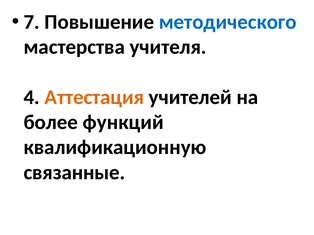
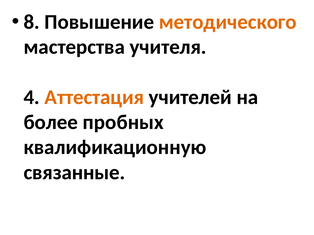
7: 7 -> 8
методического colour: blue -> orange
функций: функций -> пробных
